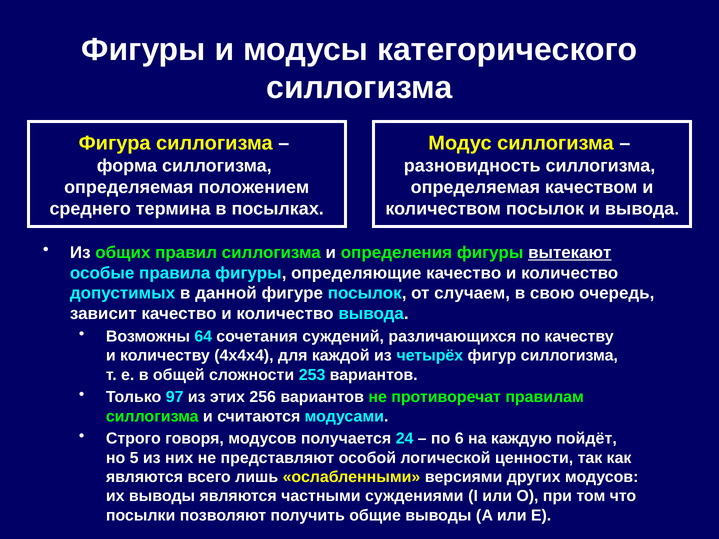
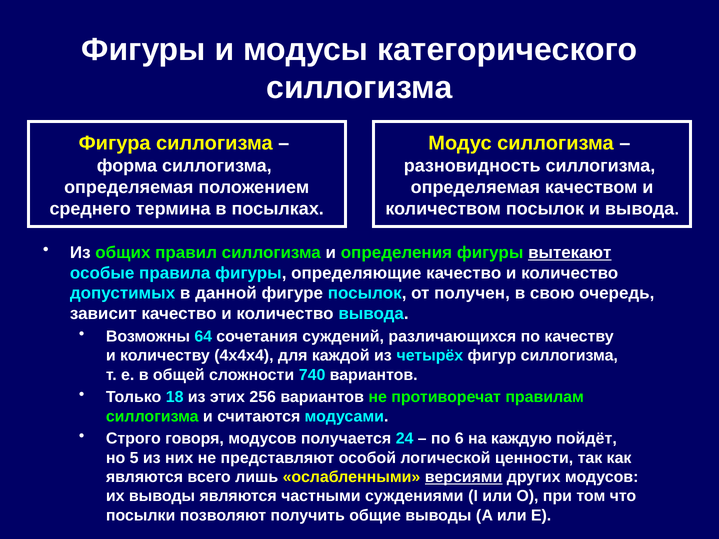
случаем: случаем -> получен
253: 253 -> 740
97: 97 -> 18
версиями underline: none -> present
